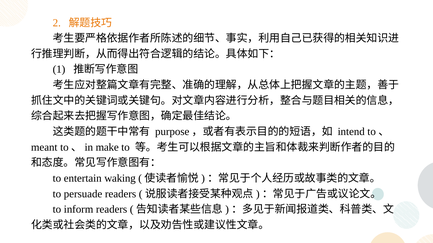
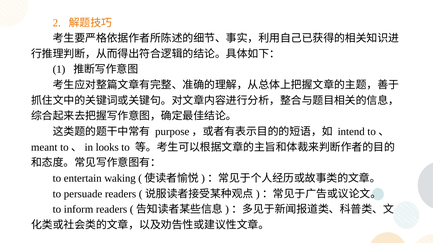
make: make -> looks
